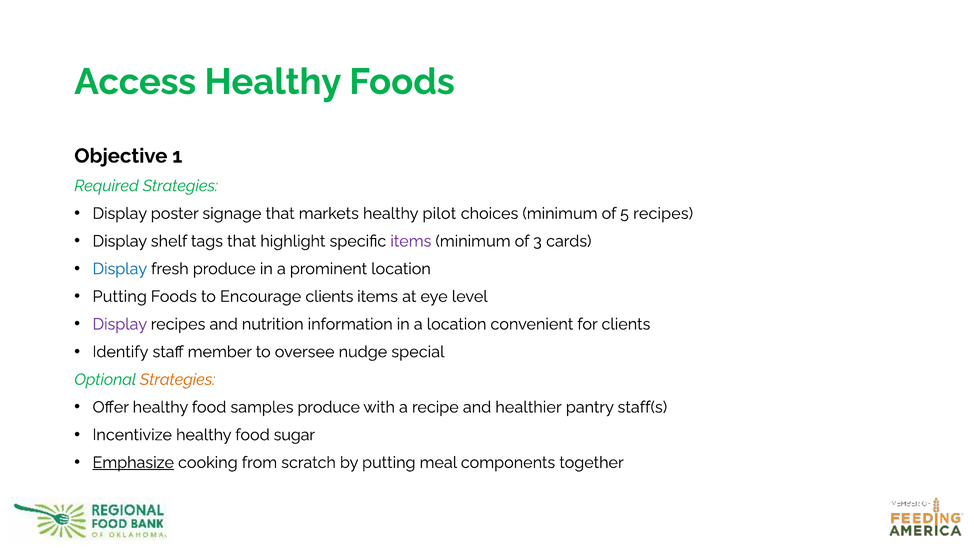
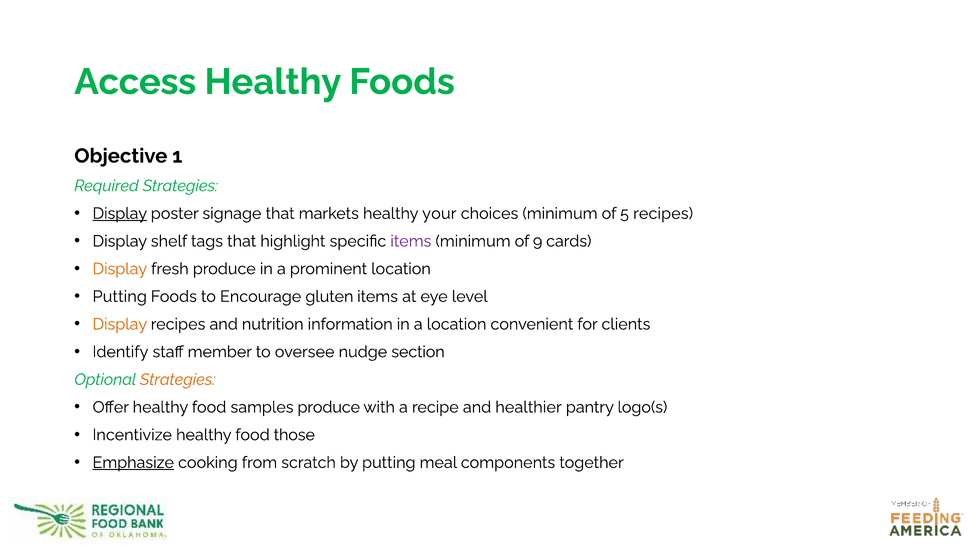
Display at (120, 213) underline: none -> present
pilot: pilot -> your
3: 3 -> 9
Display at (120, 269) colour: blue -> orange
Encourage clients: clients -> gluten
Display at (120, 324) colour: purple -> orange
special: special -> section
staff(s: staff(s -> logo(s
sugar: sugar -> those
